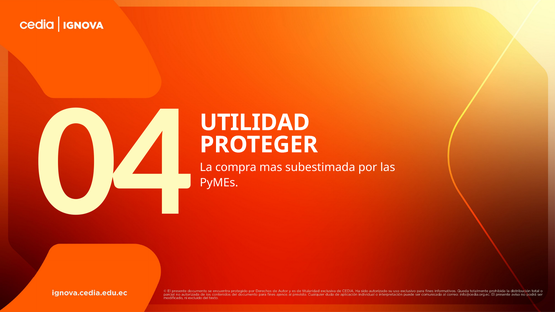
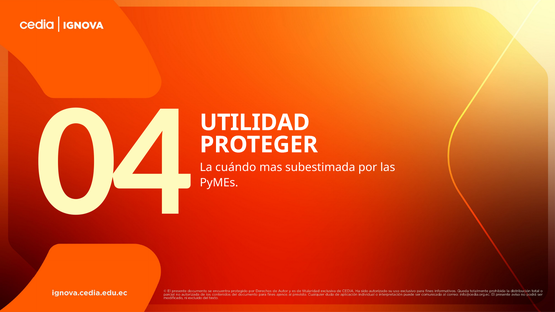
compra: compra -> cuándo
